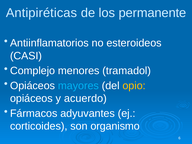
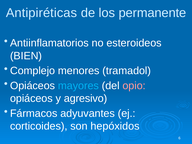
CASI: CASI -> BIEN
opio colour: yellow -> pink
acuerdo: acuerdo -> agresivo
organismo: organismo -> hepóxidos
